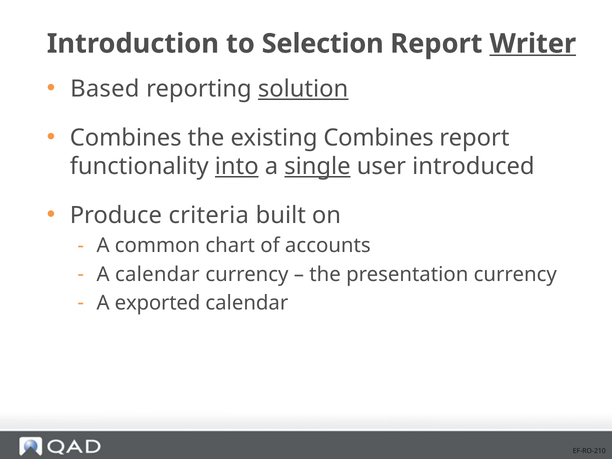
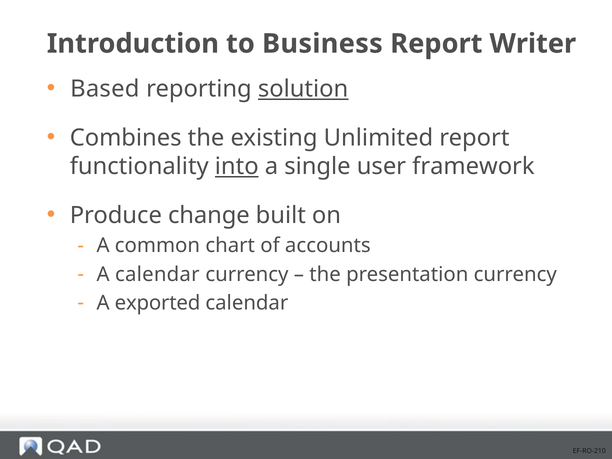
Selection: Selection -> Business
Writer underline: present -> none
existing Combines: Combines -> Unlimited
single underline: present -> none
introduced: introduced -> framework
criteria: criteria -> change
